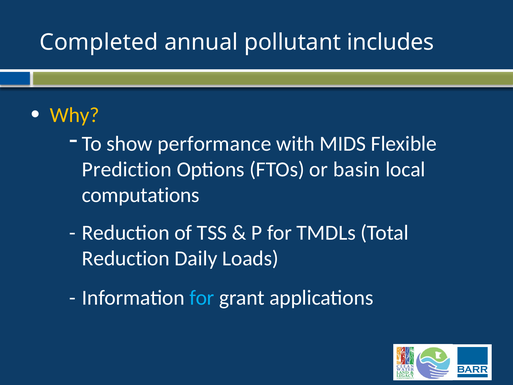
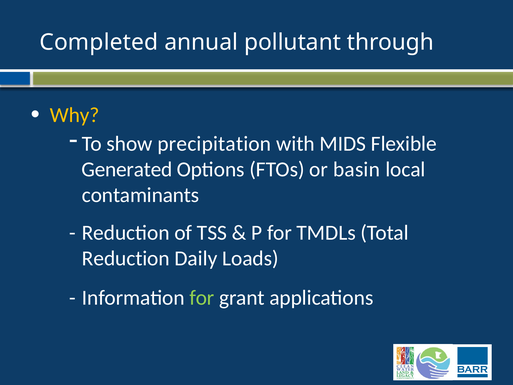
includes: includes -> through
performance: performance -> precipitation
Prediction: Prediction -> Generated
computations: computations -> contaminants
for at (202, 298) colour: light blue -> light green
